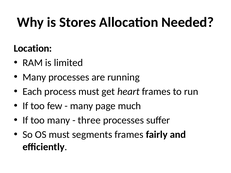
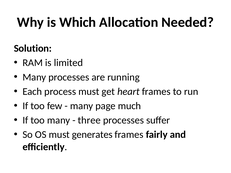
Stores: Stores -> Which
Location: Location -> Solution
segments: segments -> generates
